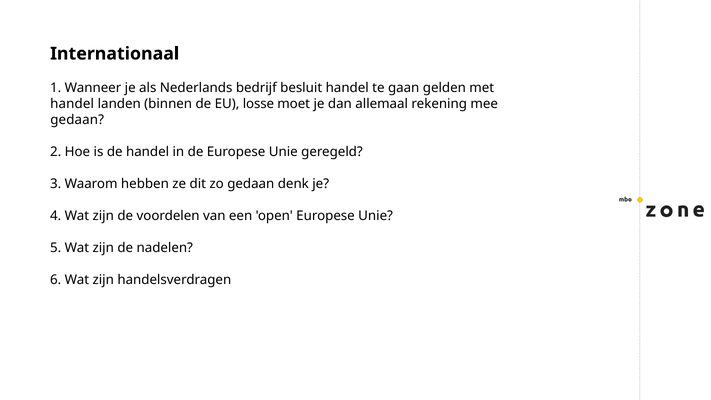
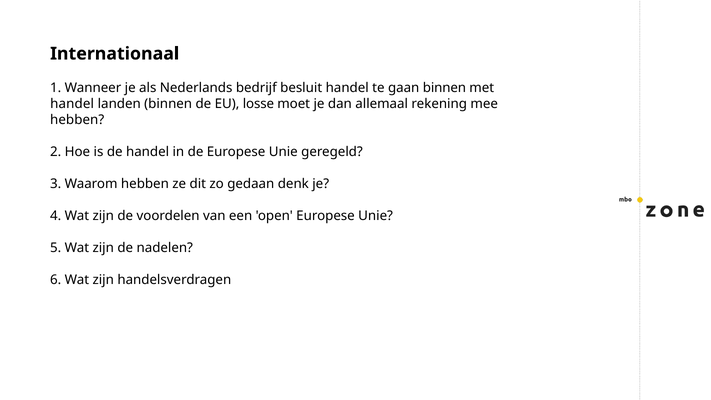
gaan gelden: gelden -> binnen
gedaan at (77, 120): gedaan -> hebben
